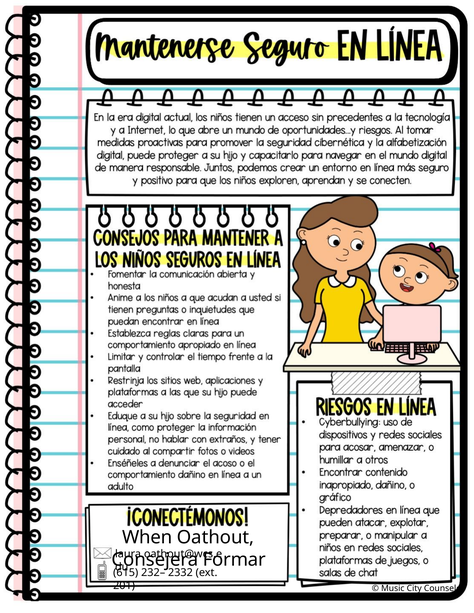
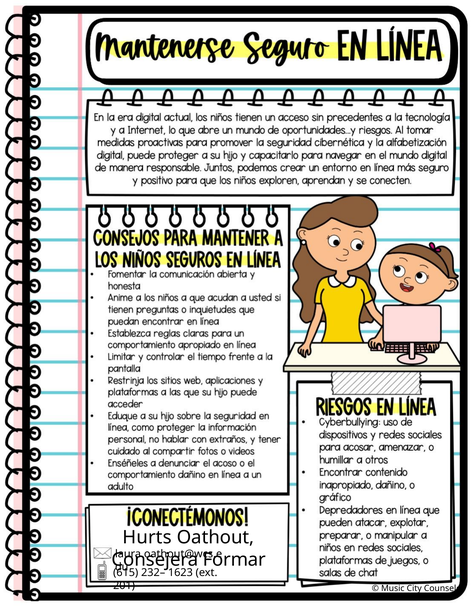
When: When -> Hurts
2332: 2332 -> 1623
